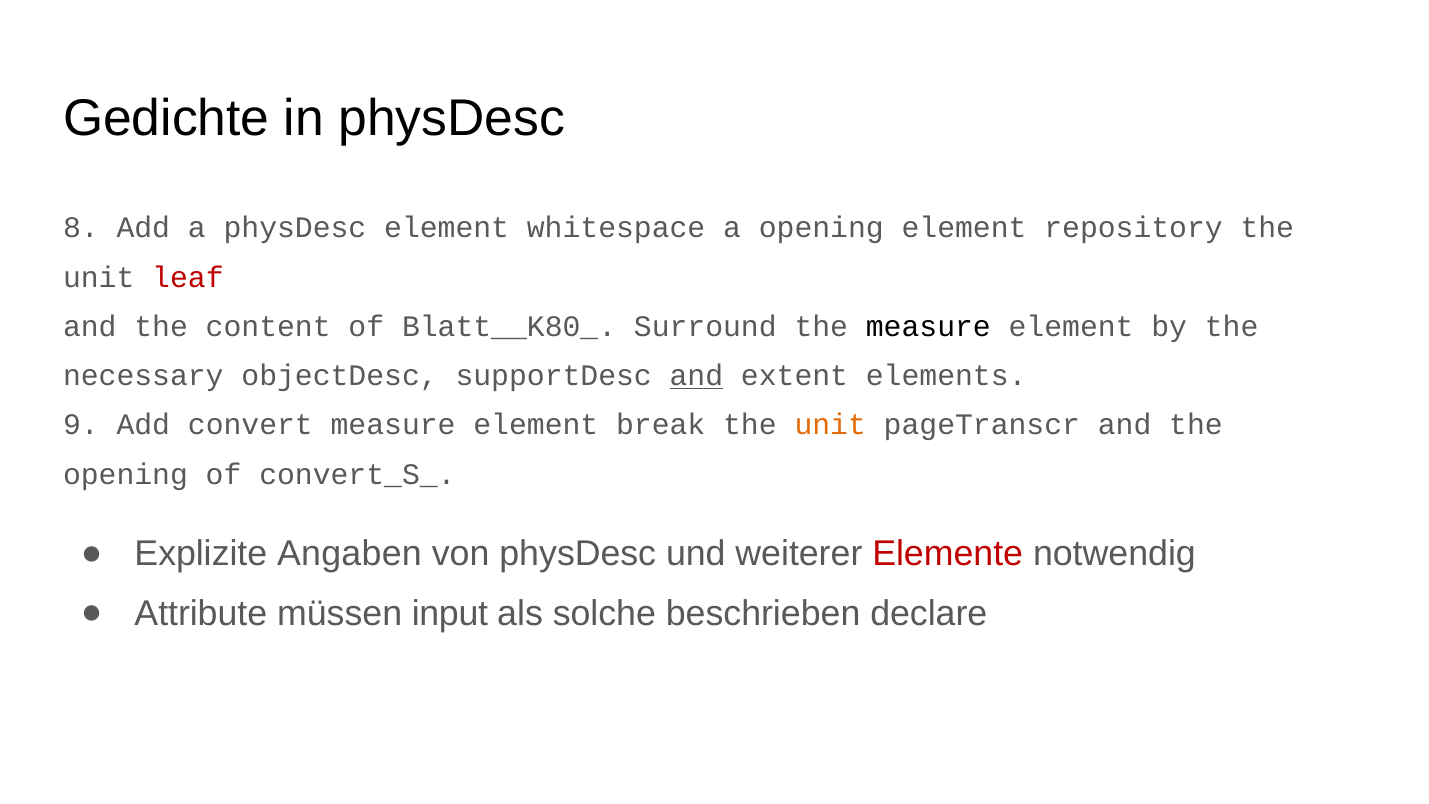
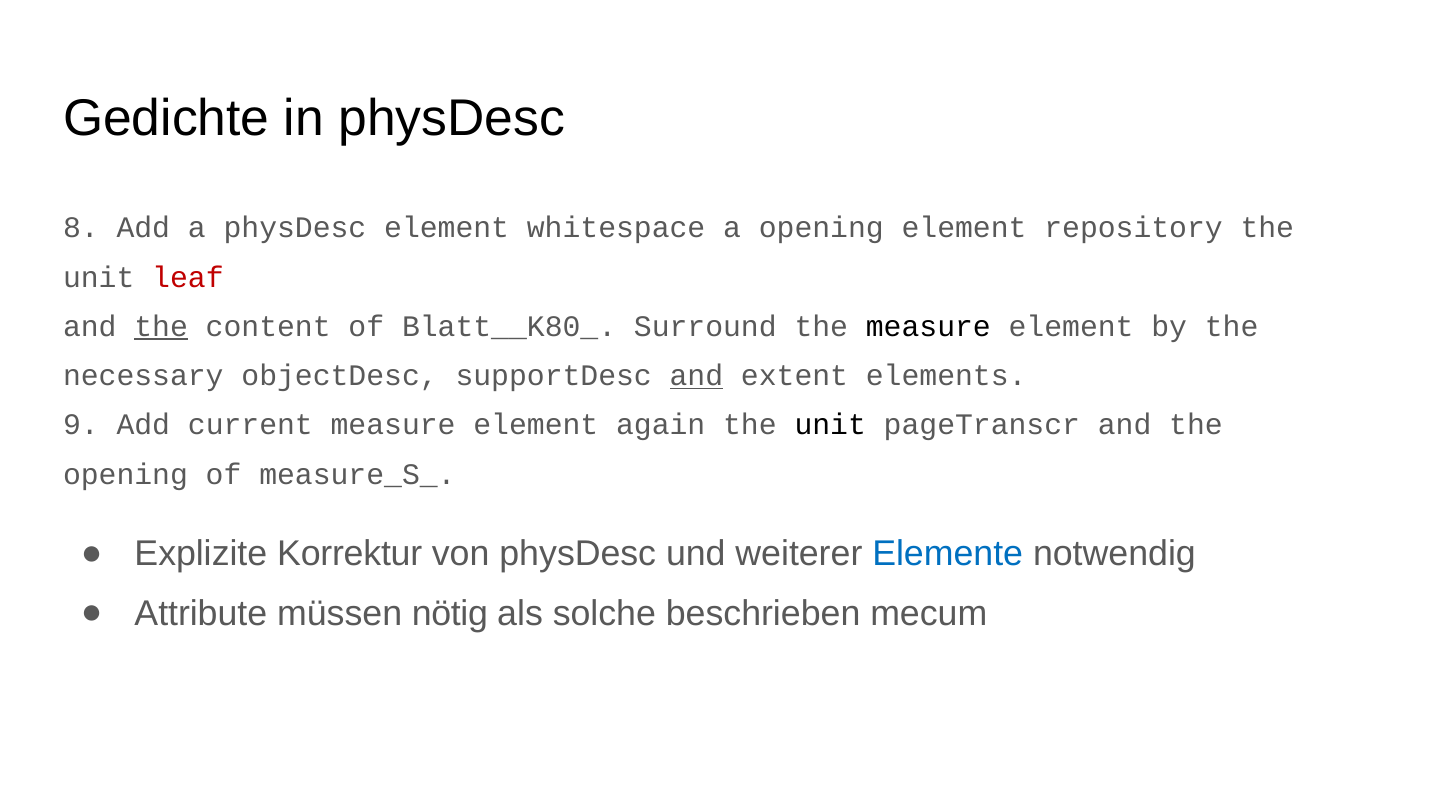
the at (161, 326) underline: none -> present
convert: convert -> current
break: break -> again
unit at (830, 425) colour: orange -> black
convert_S_: convert_S_ -> measure_S_
Angaben: Angaben -> Korrektur
Elemente colour: red -> blue
input: input -> nötig
declare: declare -> mecum
